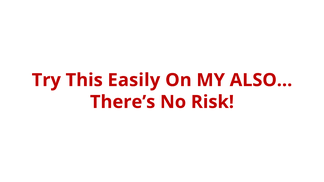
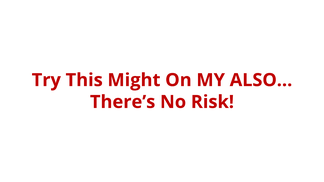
Easily: Easily -> Might
